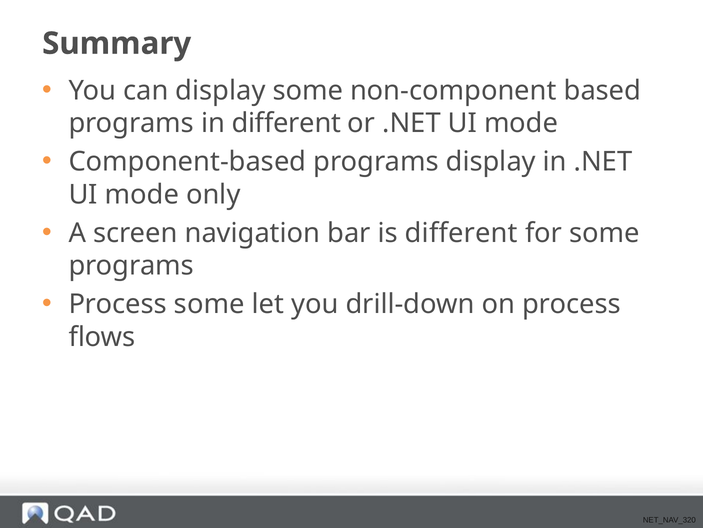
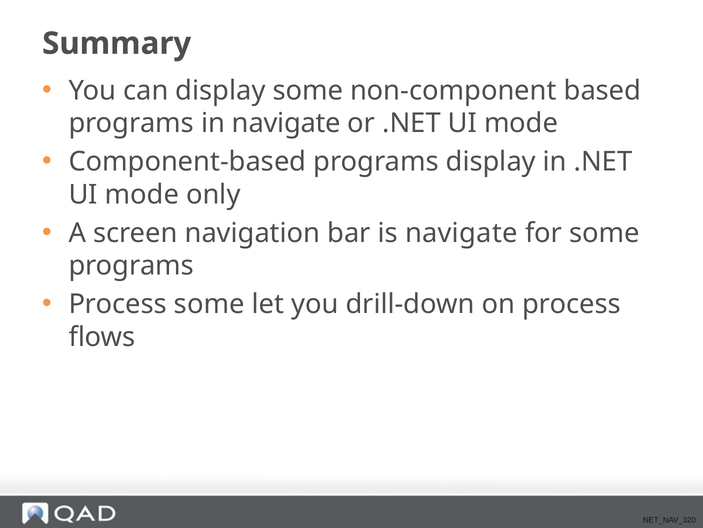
in different: different -> navigate
is different: different -> navigate
